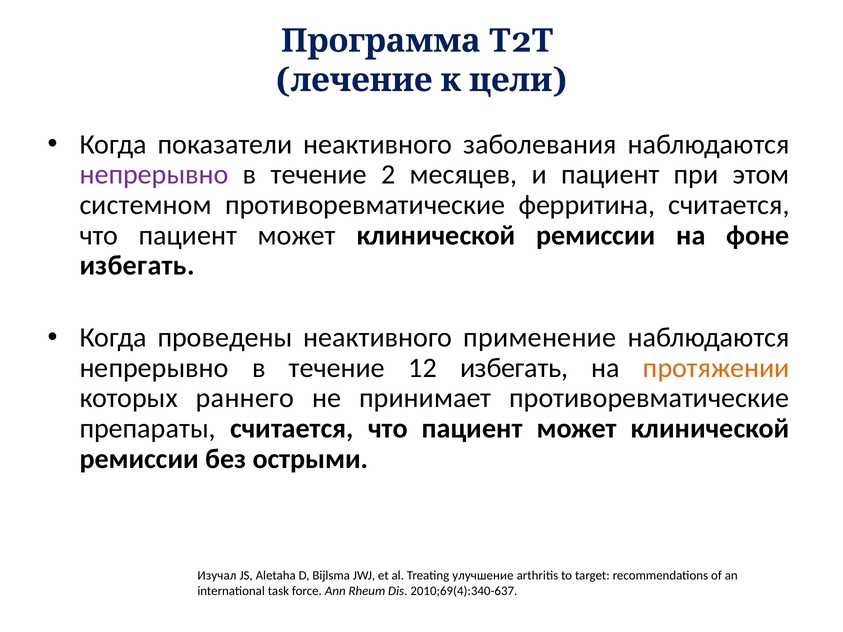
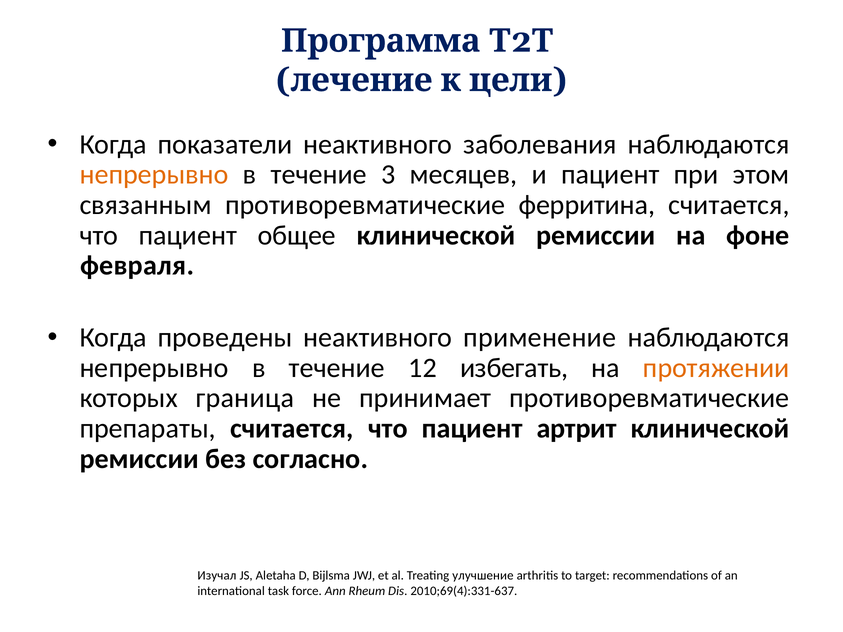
непрерывно at (154, 175) colour: purple -> orange
течение 2: 2 -> 3
системном: системном -> связанным
может at (297, 235): может -> общее
избегать at (137, 266): избегать -> февраля
раннего: раннего -> граница
может at (577, 429): может -> артрит
острыми: острыми -> согласно
2010;69(4):340-637: 2010;69(4):340-637 -> 2010;69(4):331-637
